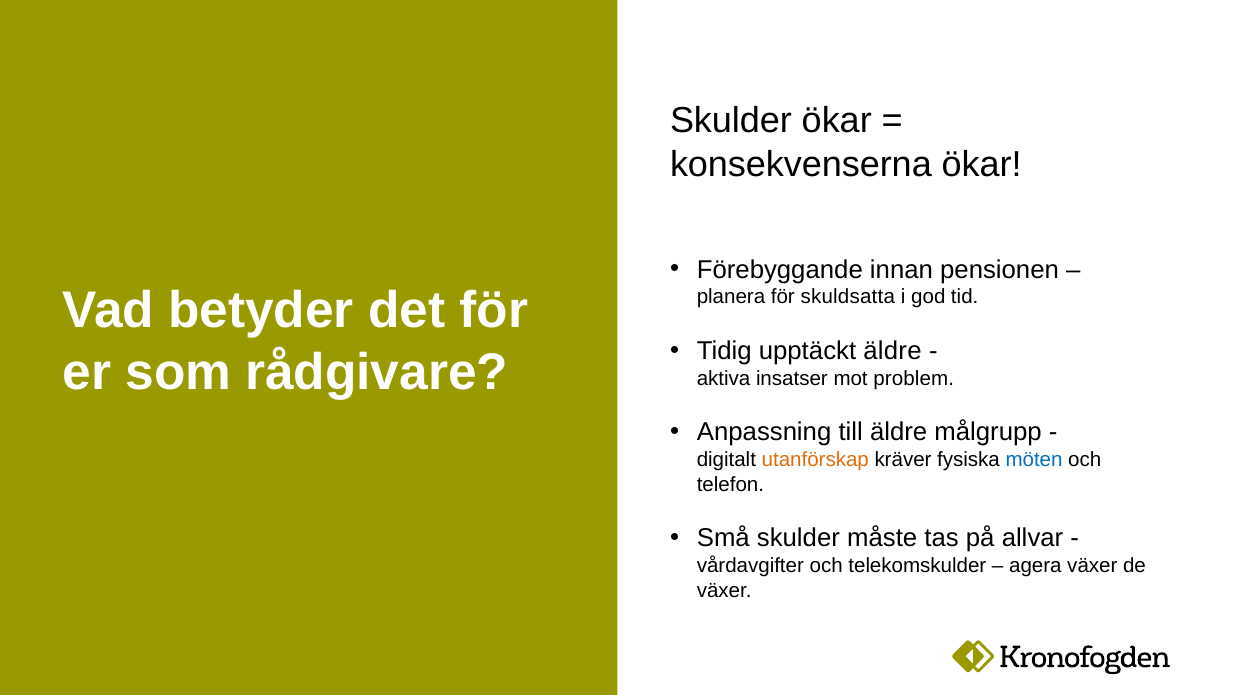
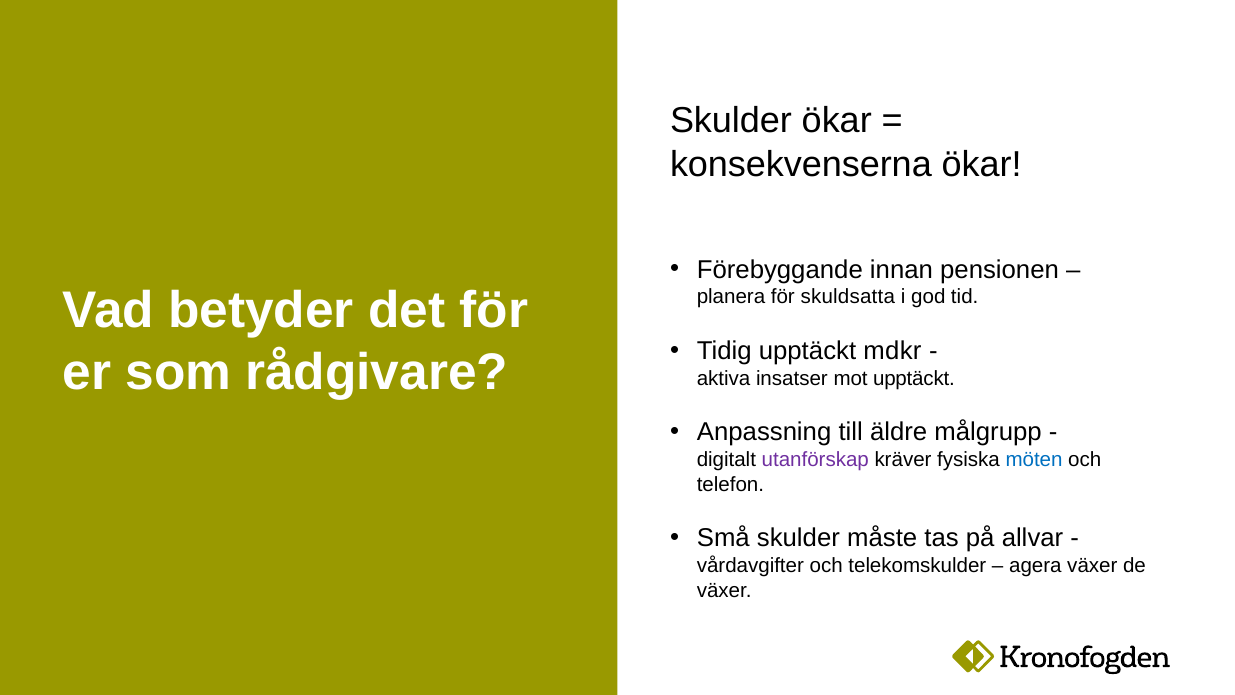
upptäckt äldre: äldre -> mdkr
mot problem: problem -> upptäckt
utanförskap colour: orange -> purple
